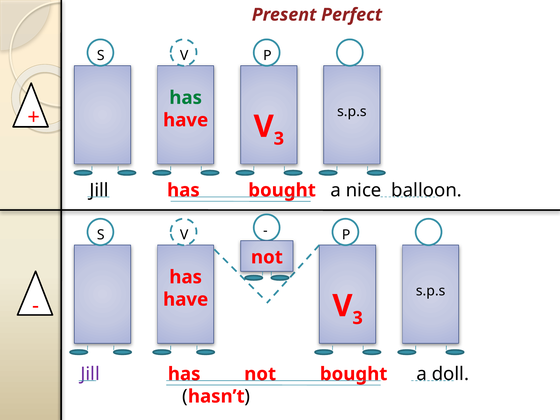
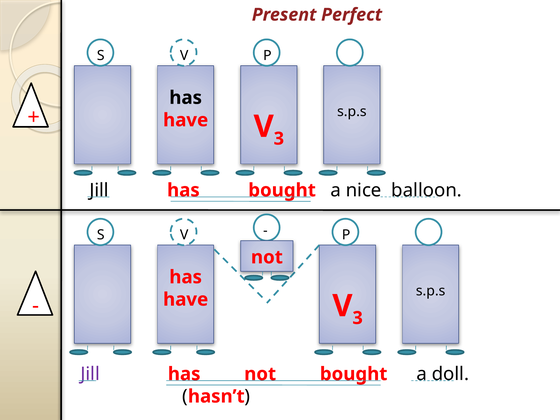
has at (186, 98) colour: green -> black
